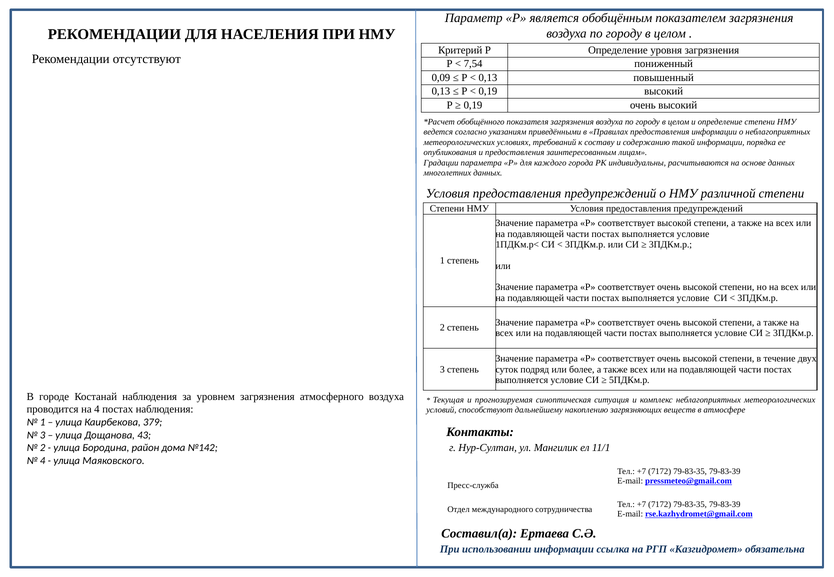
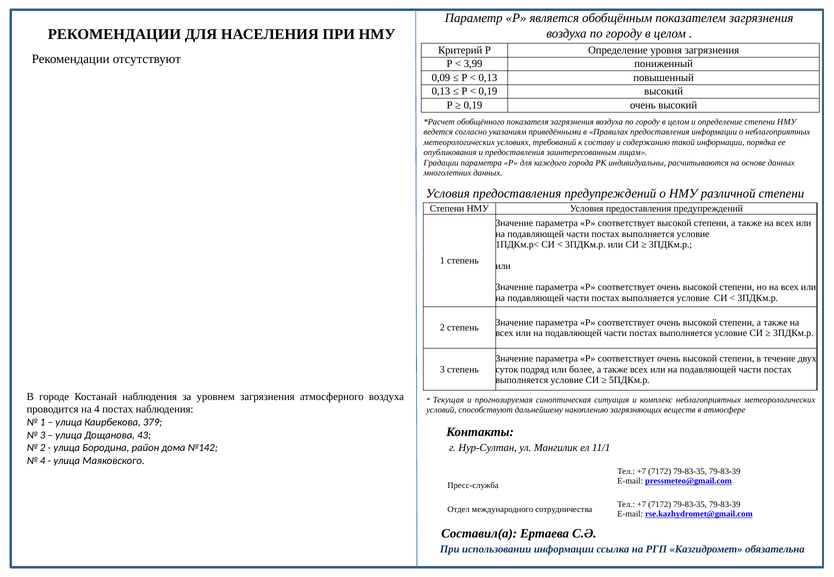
7,54: 7,54 -> 3,99
